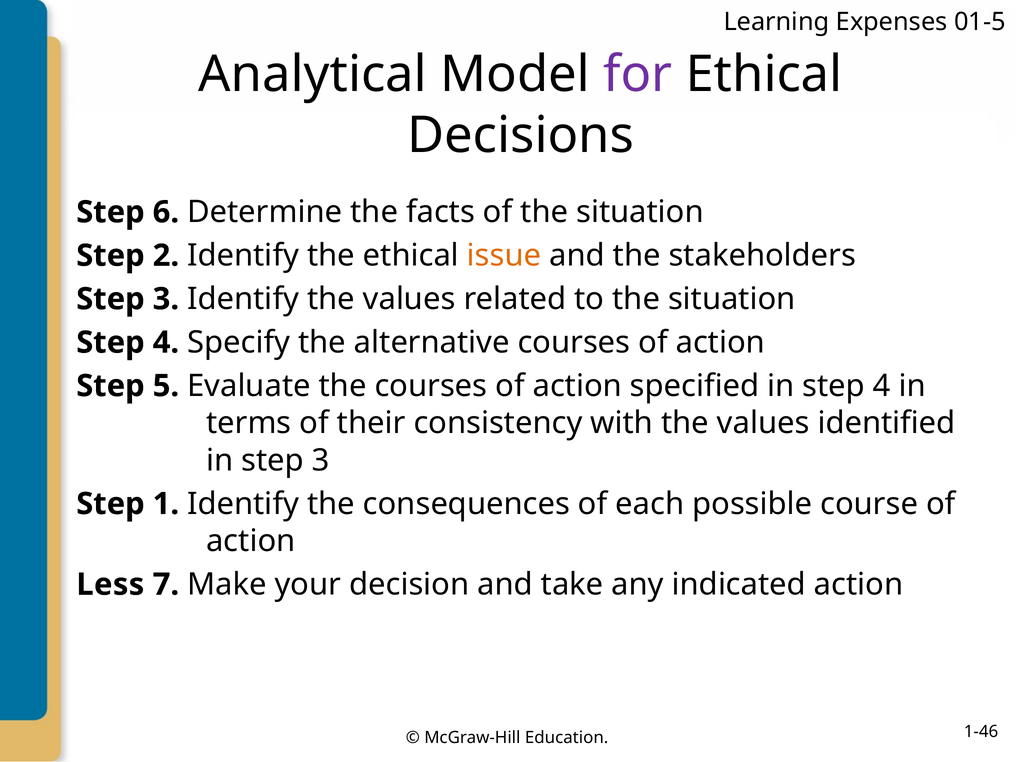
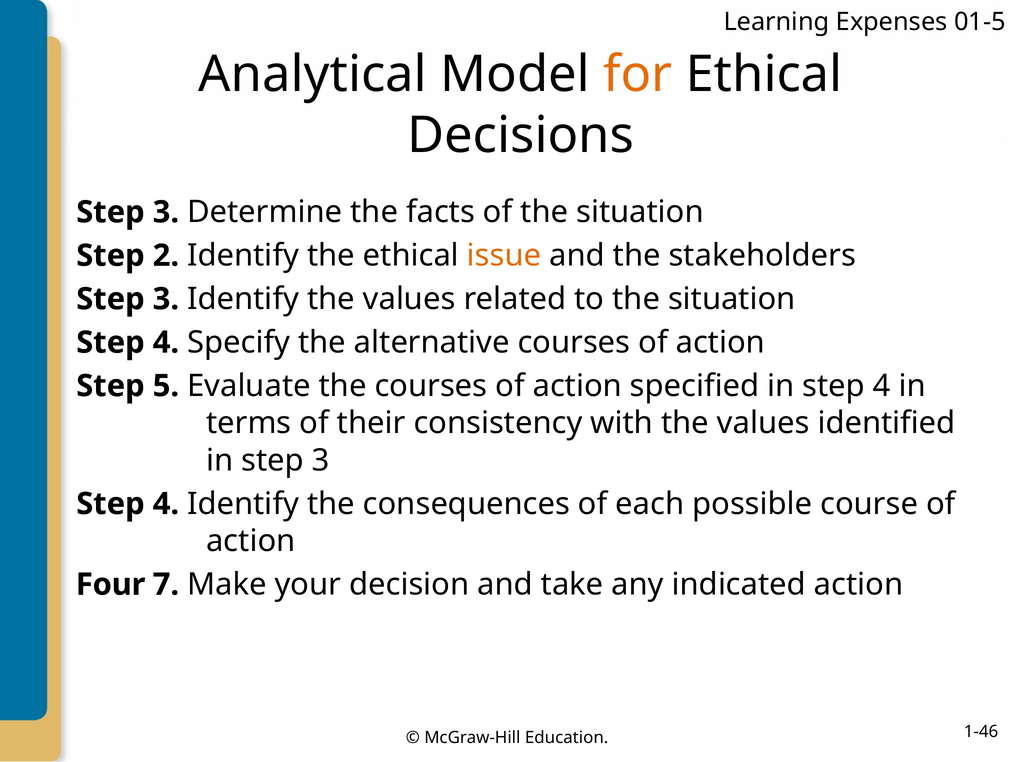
for colour: purple -> orange
6 at (166, 212): 6 -> 3
1 at (166, 504): 1 -> 4
Less: Less -> Four
